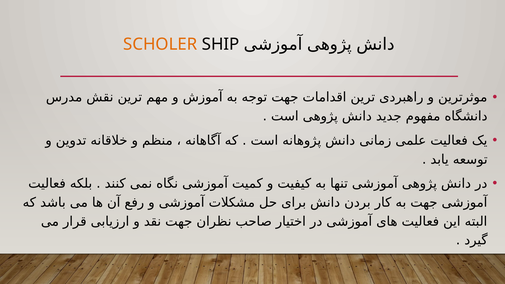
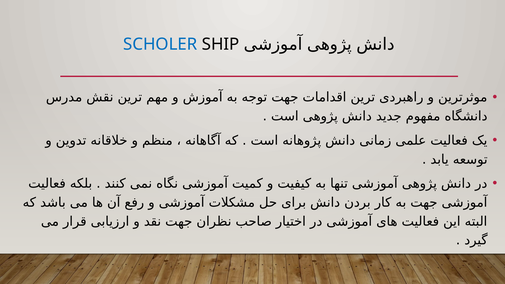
SCHOLER colour: orange -> blue
